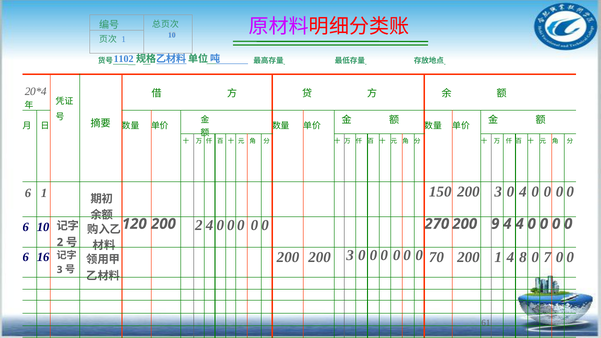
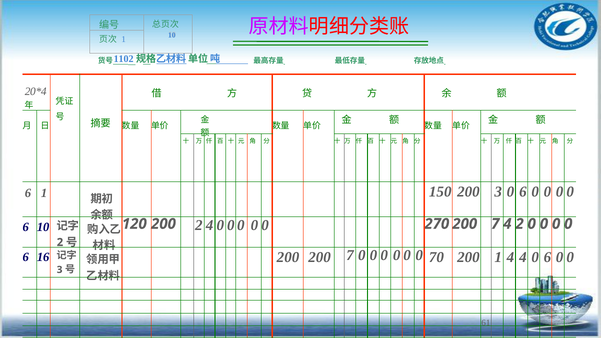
3 0 4: 4 -> 6
9 at (495, 224): 9 -> 7
4 4: 4 -> 2
200 200 3: 3 -> 7
4 8: 8 -> 4
7 at (547, 257): 7 -> 6
